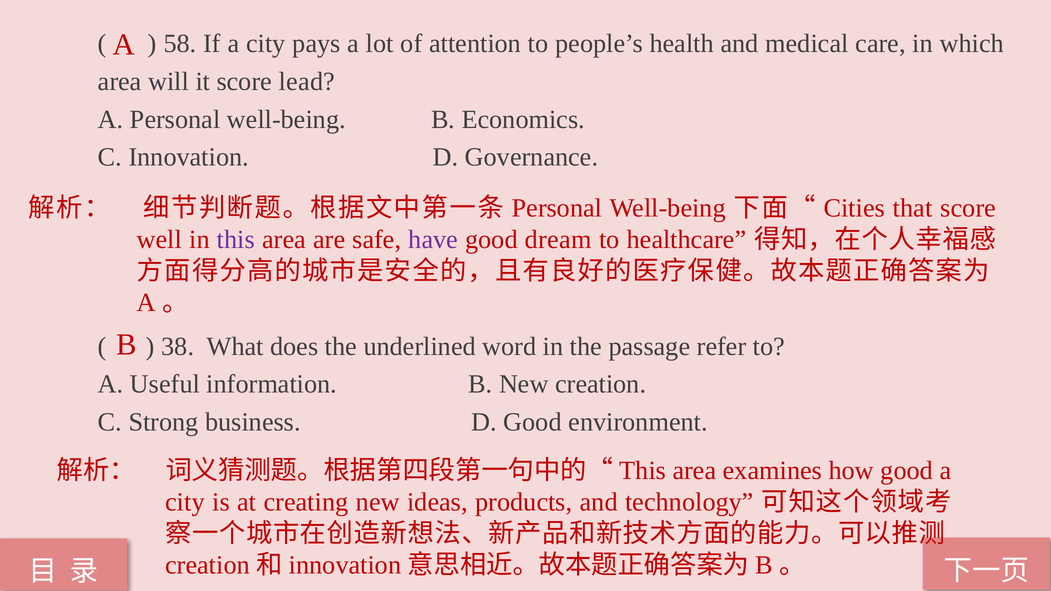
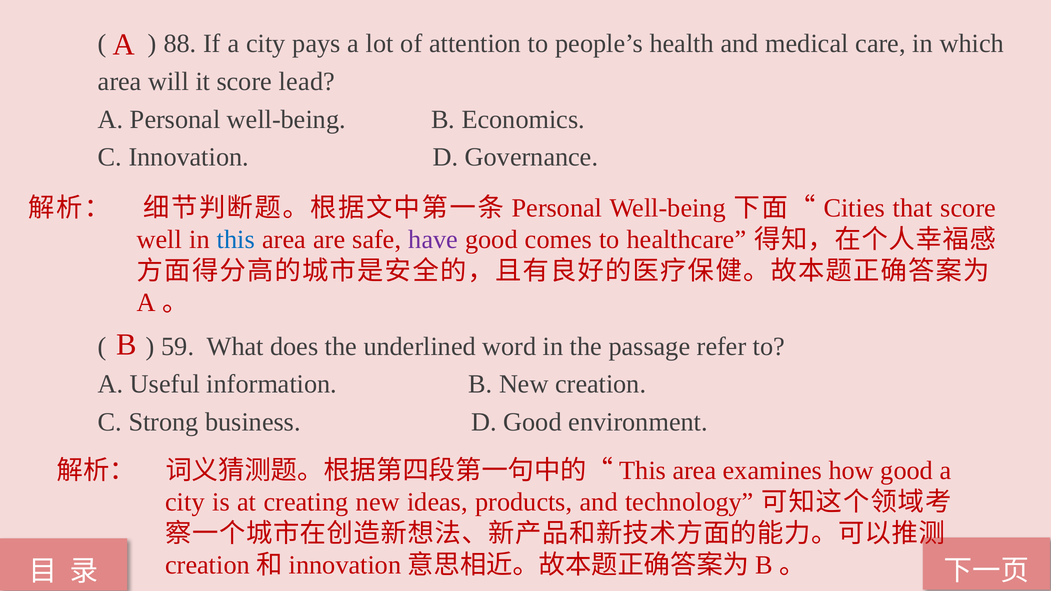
58: 58 -> 88
this colour: purple -> blue
dream: dream -> comes
38: 38 -> 59
